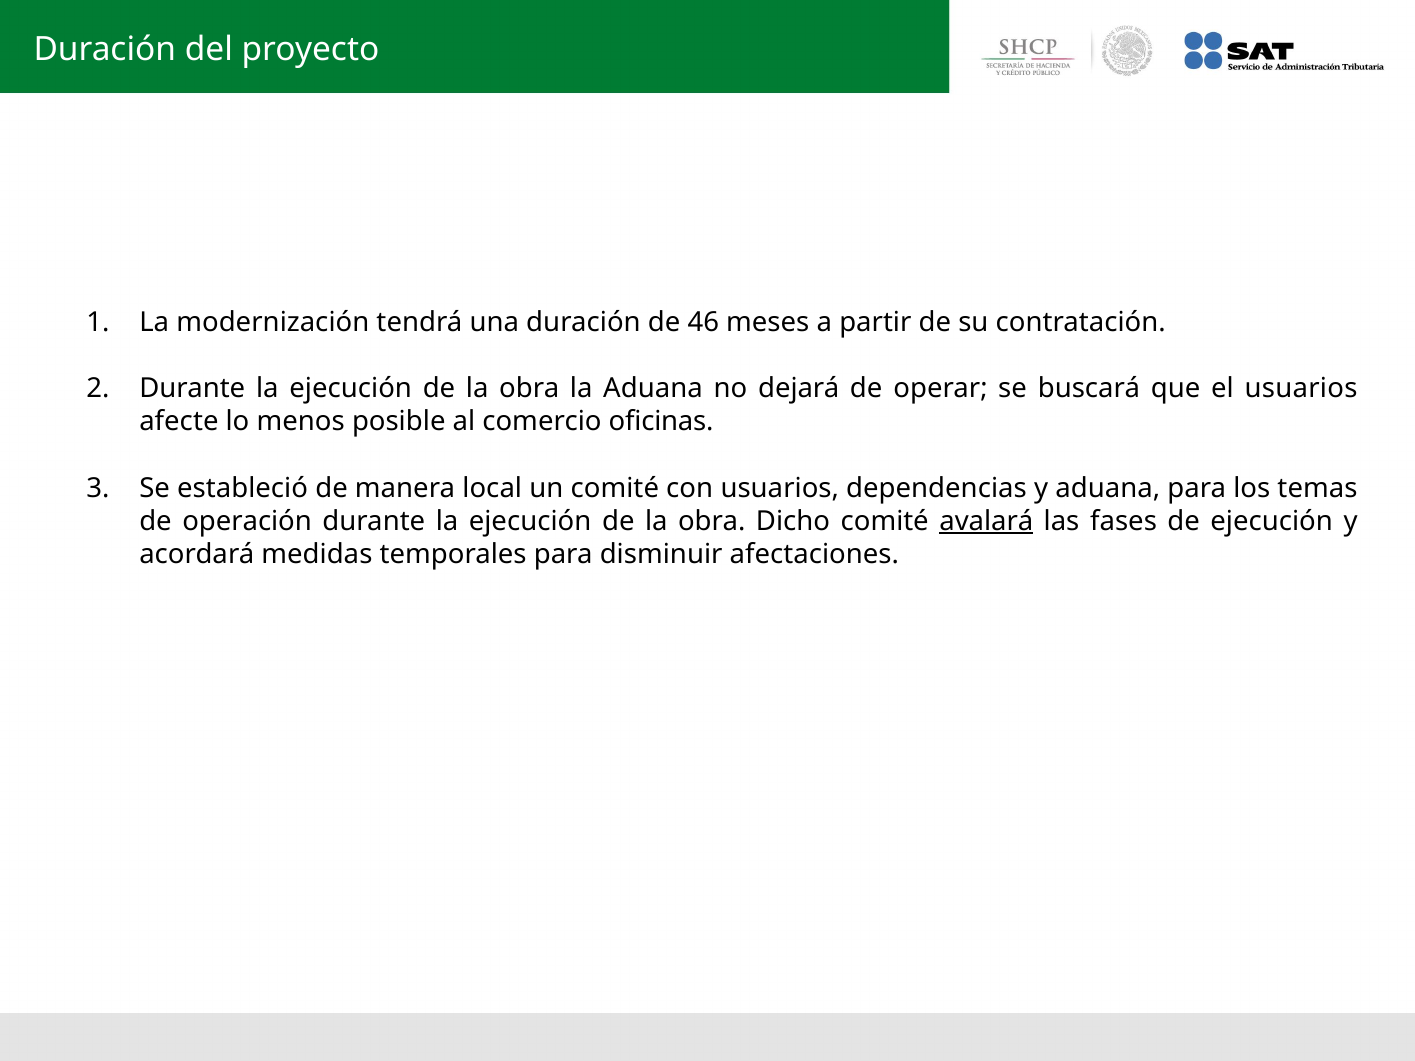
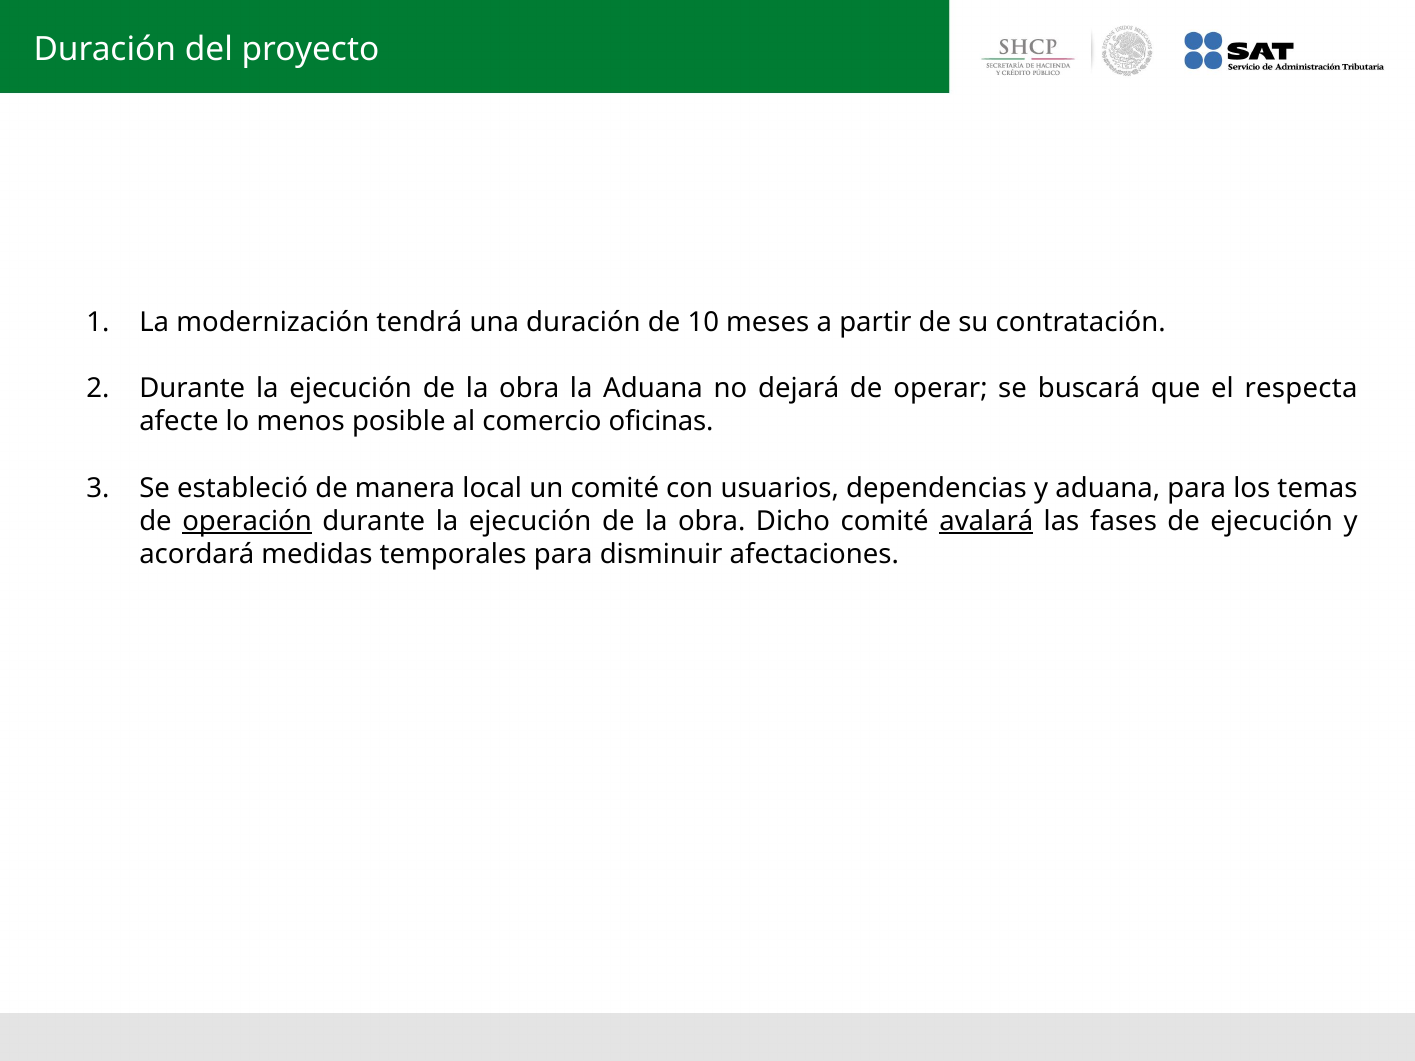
46: 46 -> 10
el usuarios: usuarios -> respecta
operación underline: none -> present
